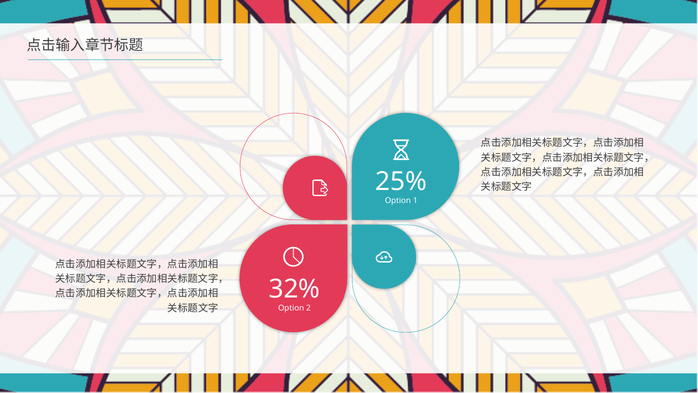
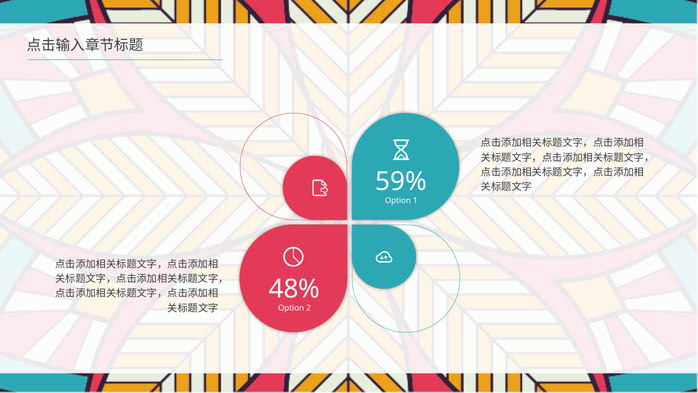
25%: 25% -> 59%
32%: 32% -> 48%
